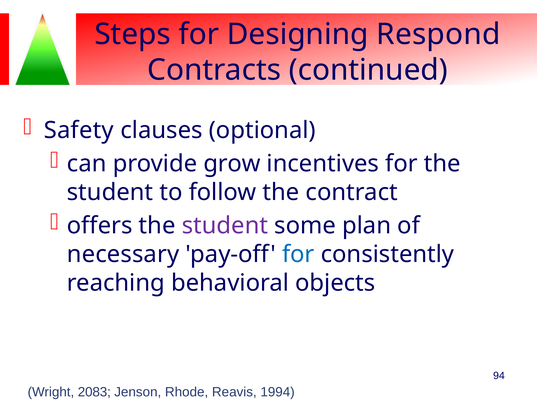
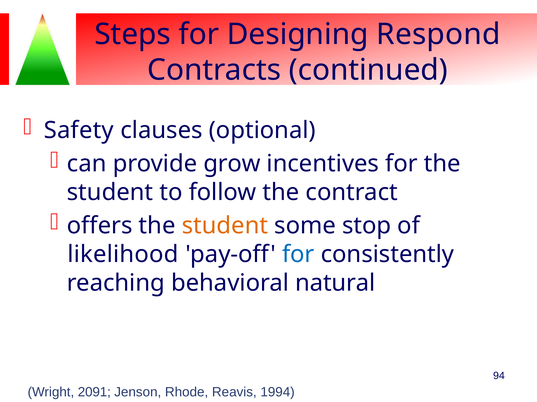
student at (225, 226) colour: purple -> orange
plan: plan -> stop
necessary: necessary -> likelihood
objects: objects -> natural
2083: 2083 -> 2091
